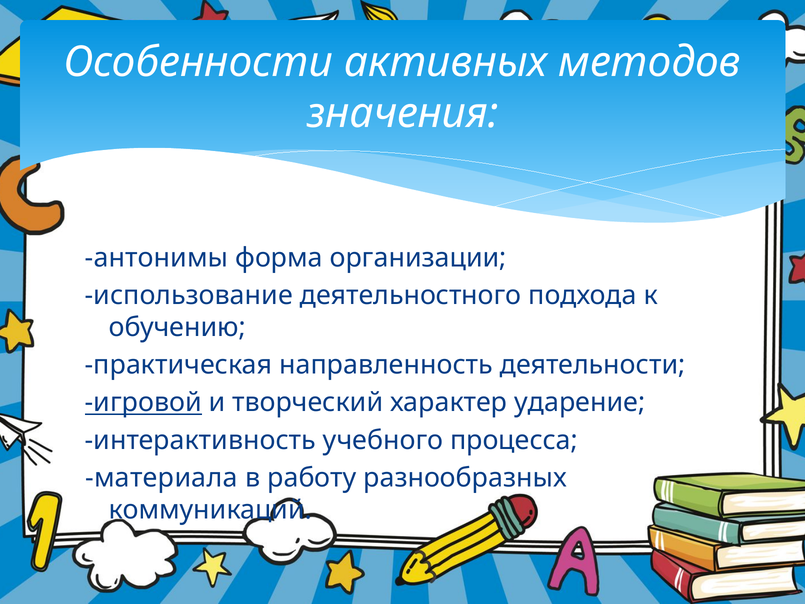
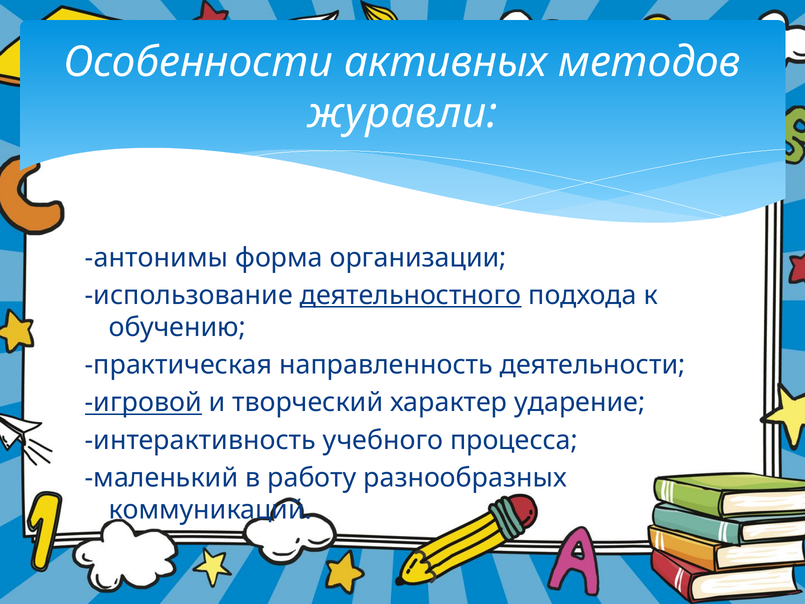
значения: значения -> журавли
деятельностного underline: none -> present
материала: материала -> маленький
